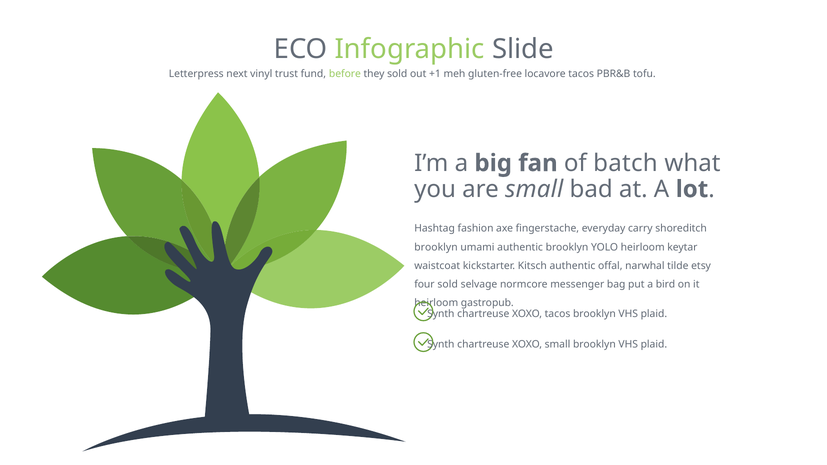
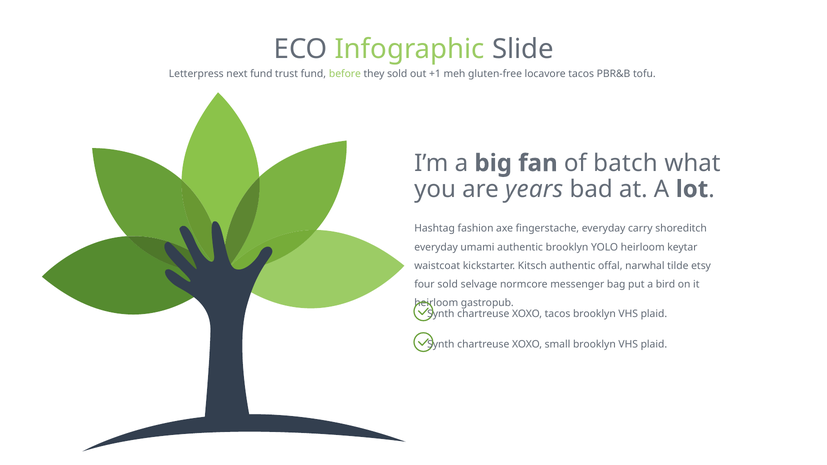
next vinyl: vinyl -> fund
are small: small -> years
brooklyn at (436, 247): brooklyn -> everyday
